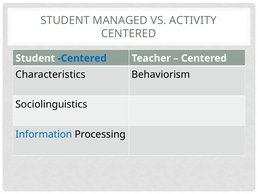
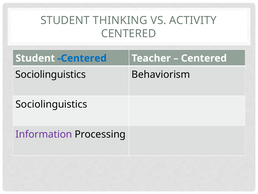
MANAGED: MANAGED -> THINKING
Characteristics at (51, 74): Characteristics -> Sociolinguistics
Information colour: blue -> purple
